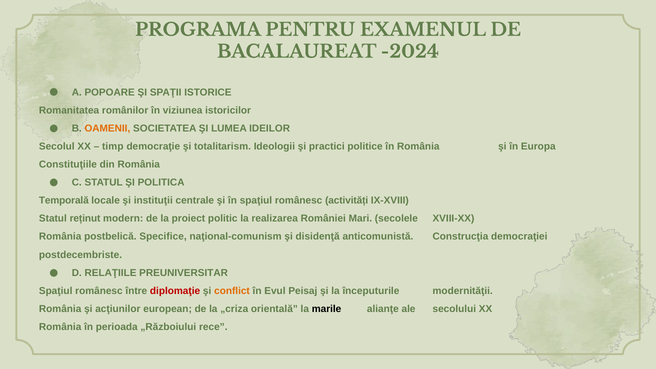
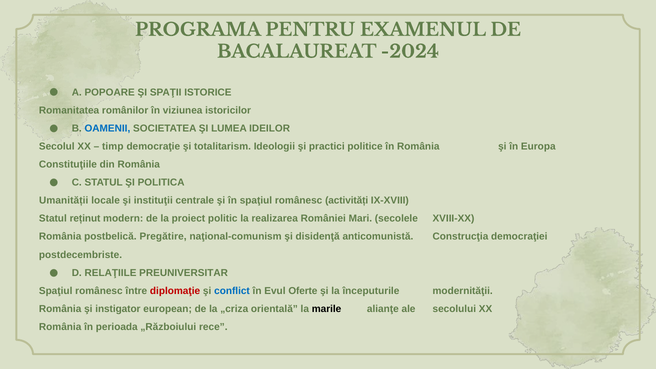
OAMENII colour: orange -> blue
Temporală: Temporală -> Umanității
Specifice: Specifice -> Pregătire
conflict colour: orange -> blue
Peisaj: Peisaj -> Oferte
acţiunilor: acţiunilor -> instigator
